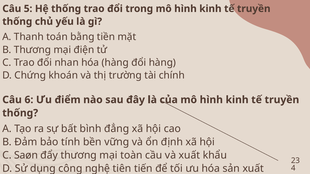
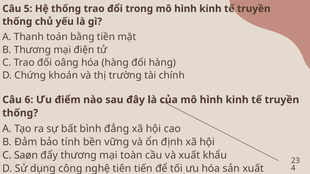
nhan: nhan -> oâng
